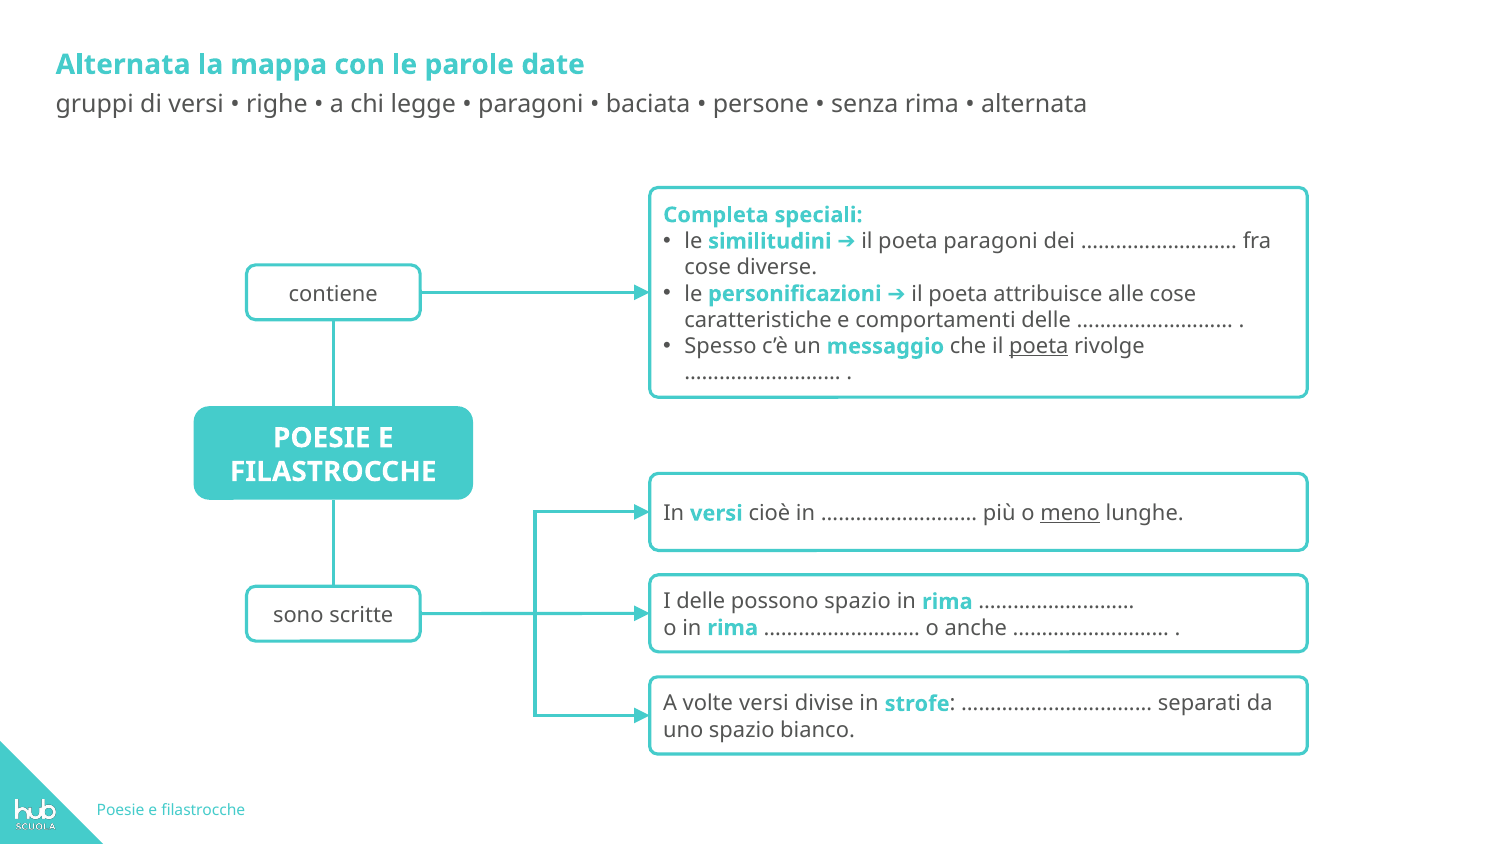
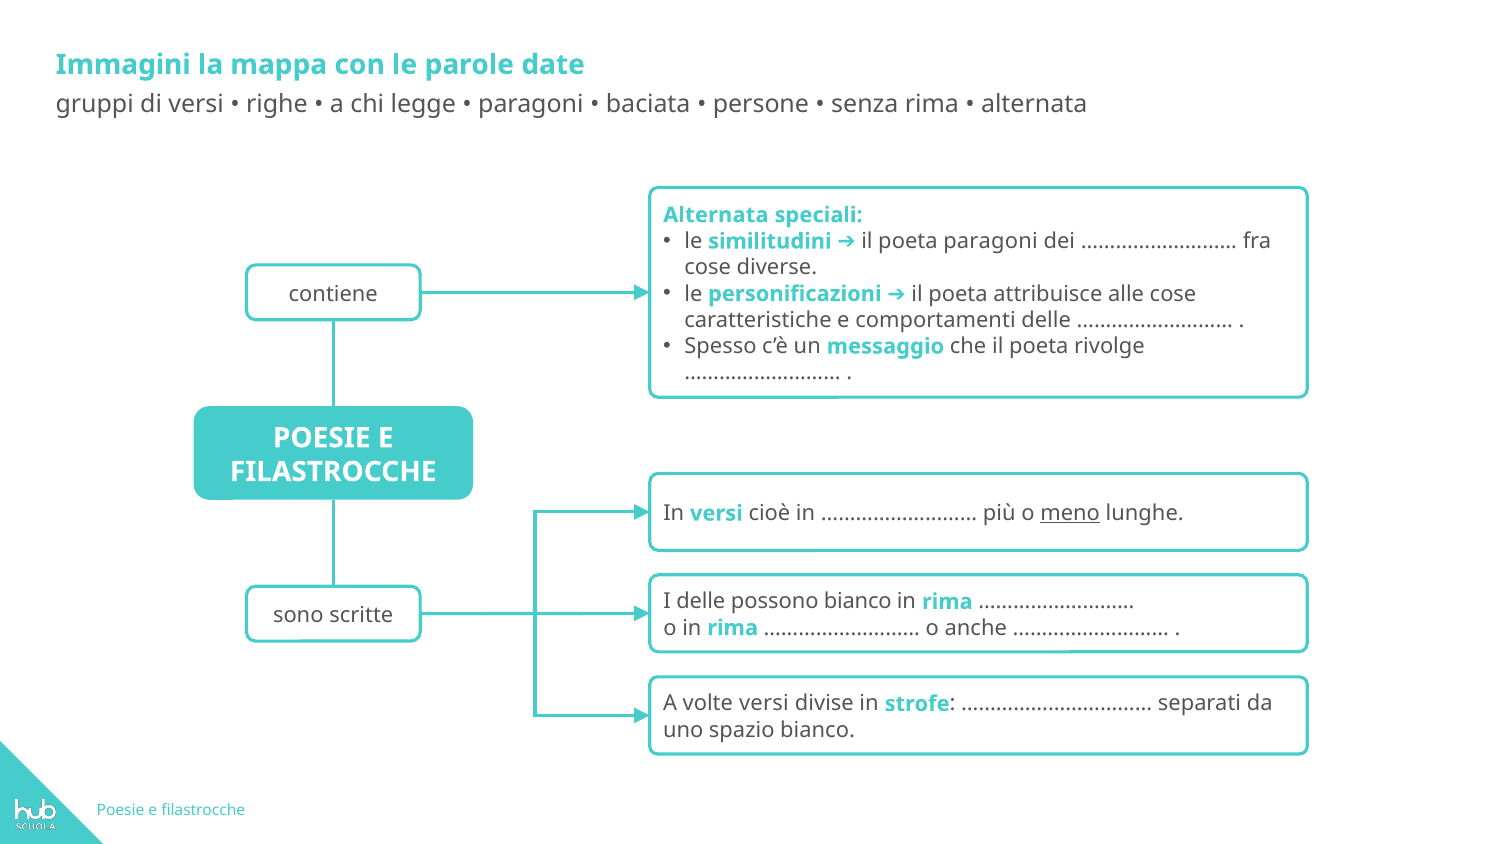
Alternata at (123, 65): Alternata -> Immagini
Completa at (716, 215): Completa -> Alternata
poeta at (1039, 346) underline: present -> none
possono spazio: spazio -> bianco
